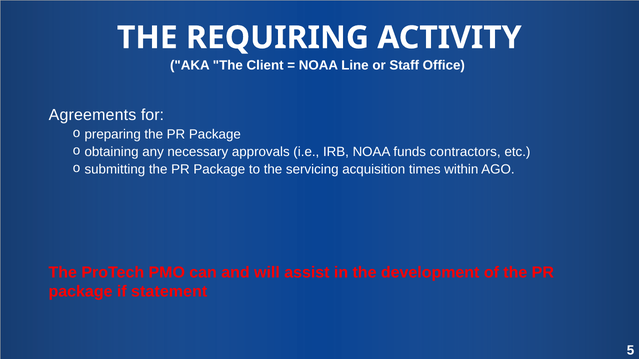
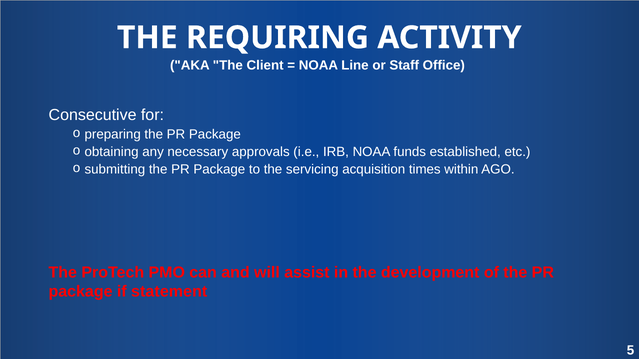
Agreements: Agreements -> Consecutive
contractors: contractors -> established
